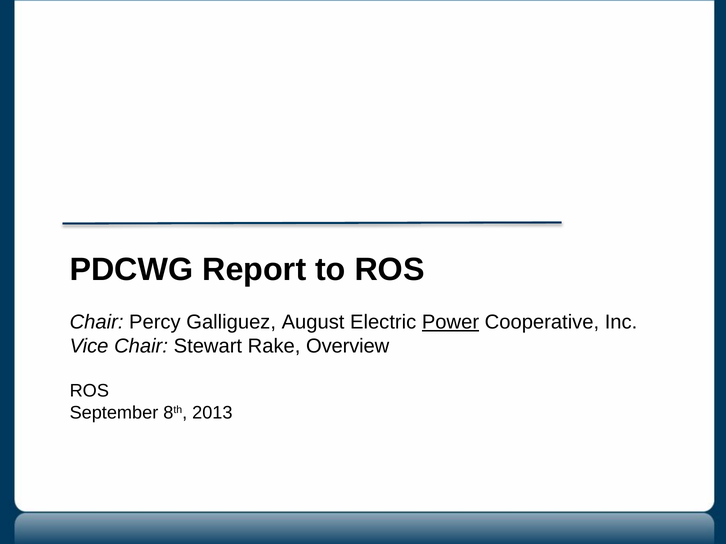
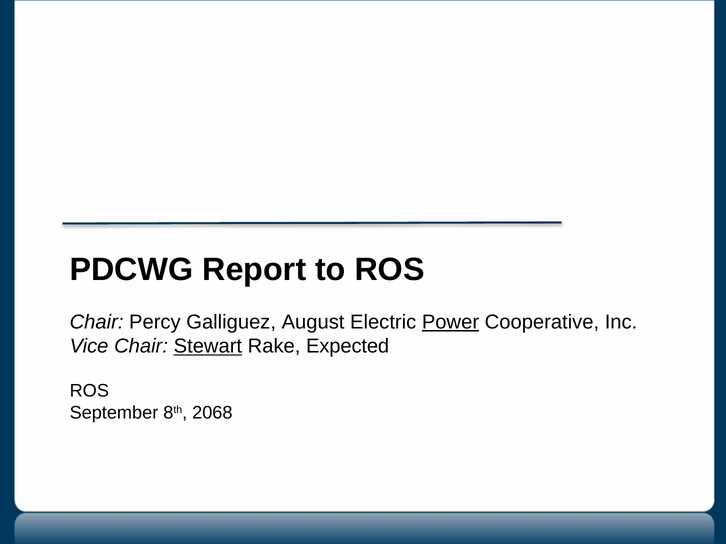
Stewart underline: none -> present
Overview: Overview -> Expected
2013: 2013 -> 2068
